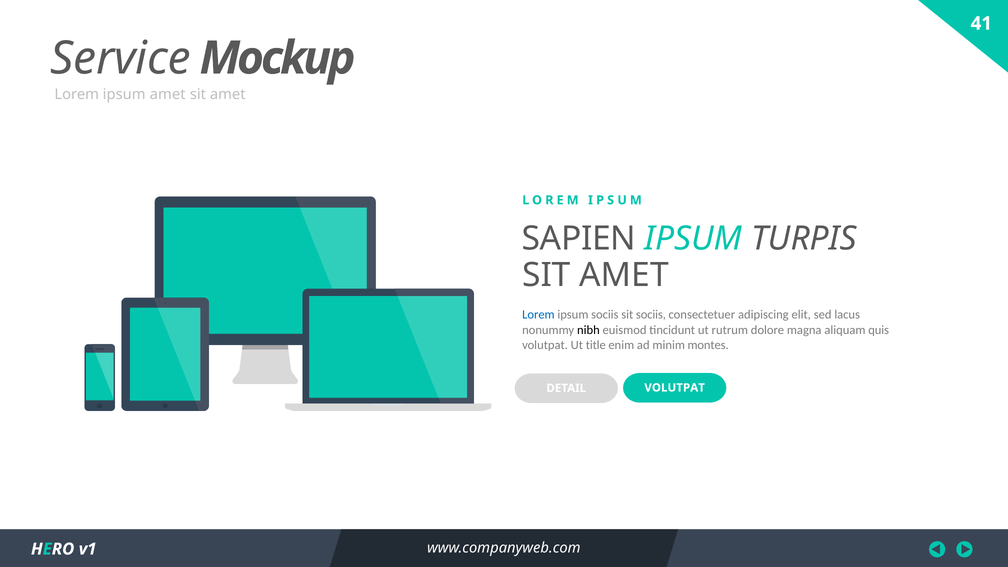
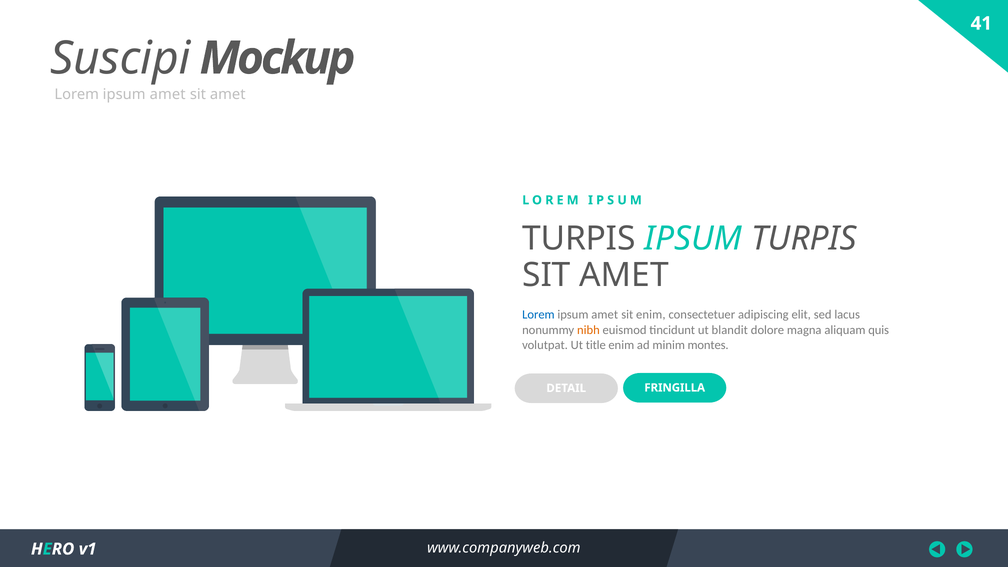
Service: Service -> Suscipi
SAPIEN at (579, 239): SAPIEN -> TURPIS
sociis at (605, 315): sociis -> amet
sit sociis: sociis -> enim
nibh colour: black -> orange
rutrum: rutrum -> blandit
DETAIL VOLUTPAT: VOLUTPAT -> FRINGILLA
